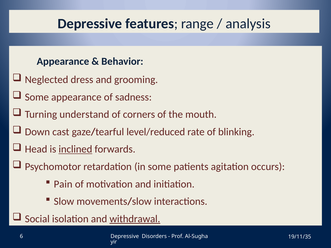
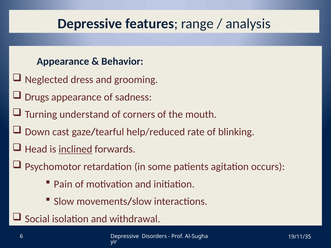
Some at (37, 97): Some -> Drugs
level/reduced: level/reduced -> help/reduced
withdrawal underline: present -> none
